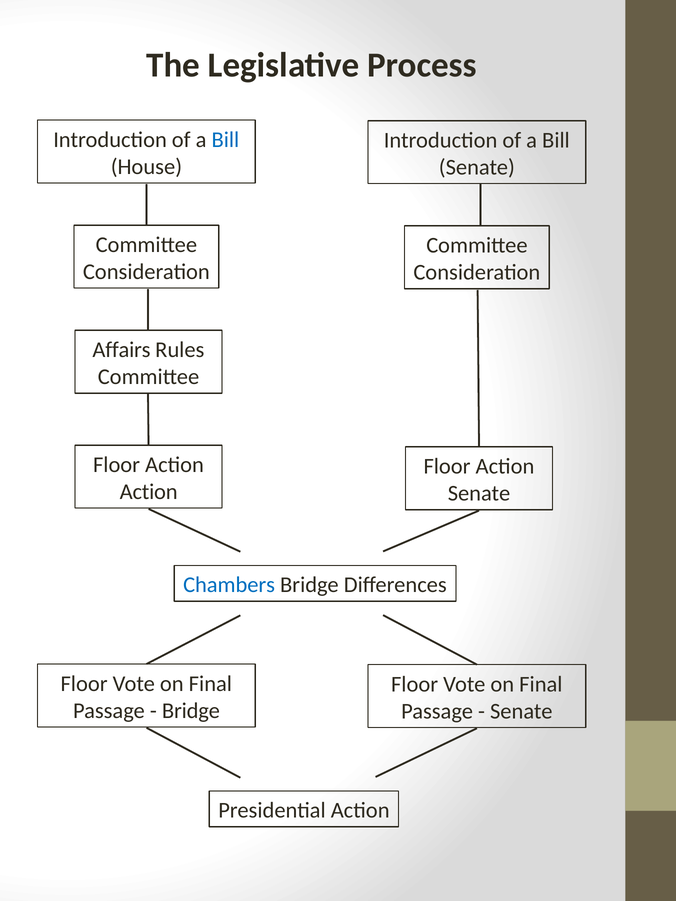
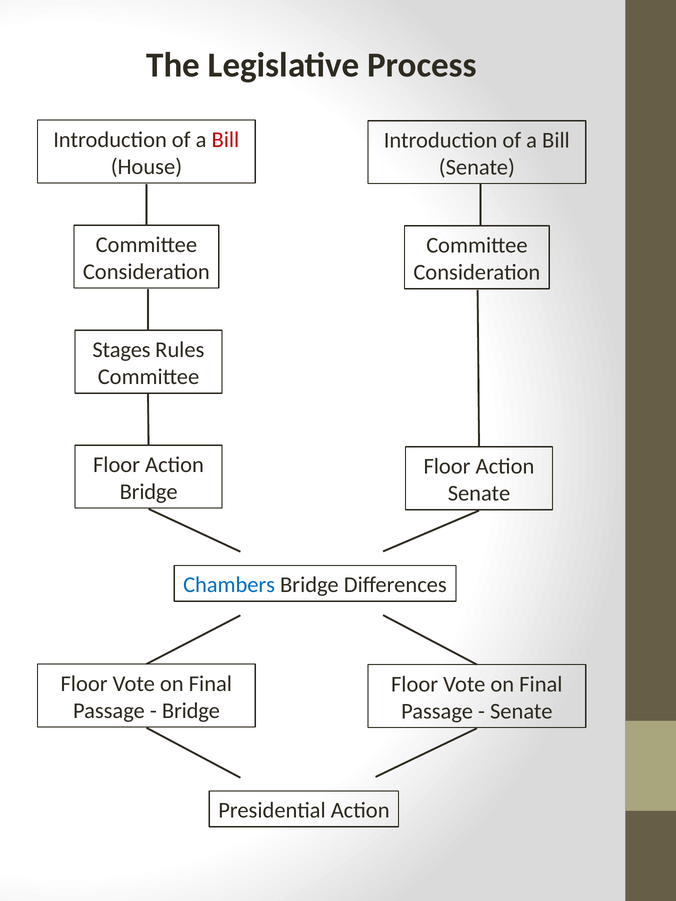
Bill at (225, 140) colour: blue -> red
Affairs: Affairs -> Stages
Action at (149, 492): Action -> Bridge
